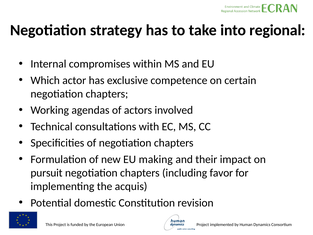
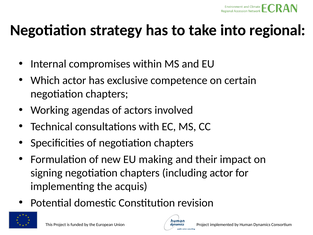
pursuit: pursuit -> signing
including favor: favor -> actor
